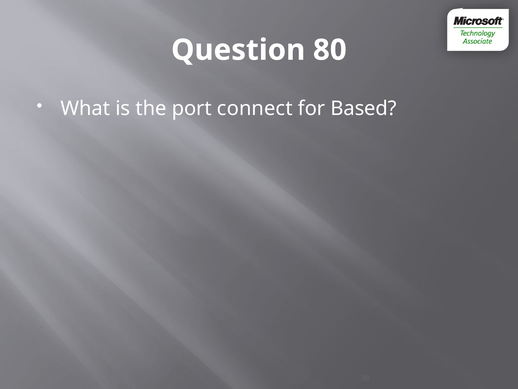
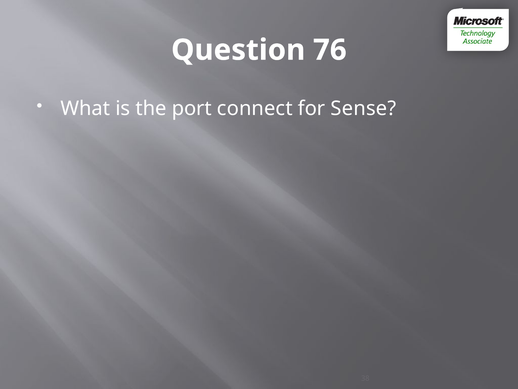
80: 80 -> 76
Based: Based -> Sense
